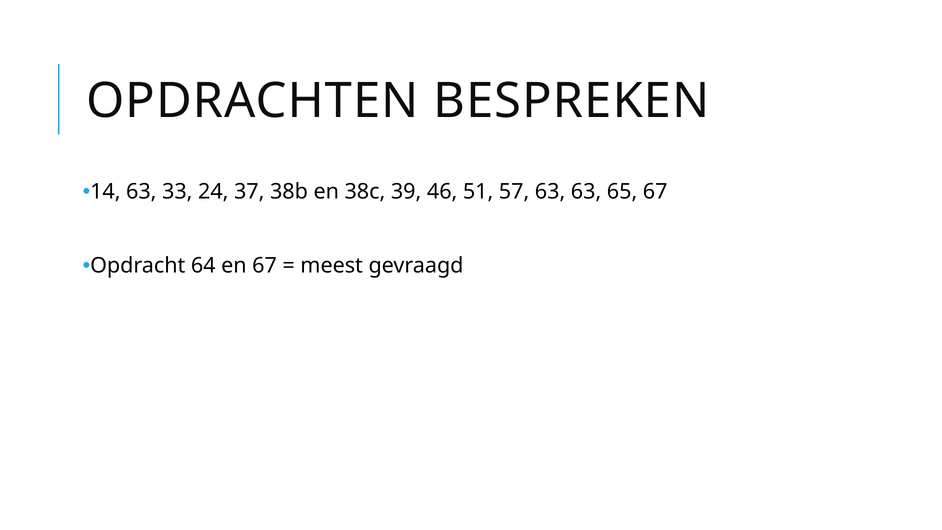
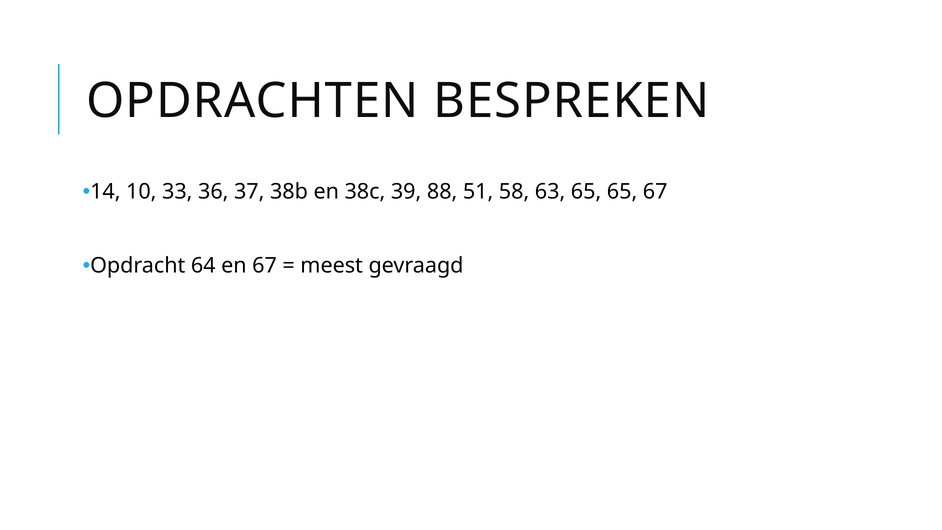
14 63: 63 -> 10
24: 24 -> 36
46: 46 -> 88
57: 57 -> 58
63 63: 63 -> 65
